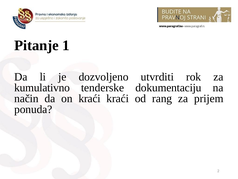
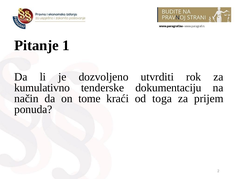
on kraći: kraći -> tome
rang: rang -> toga
